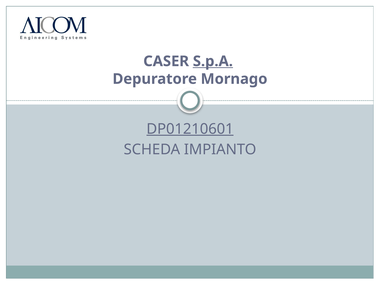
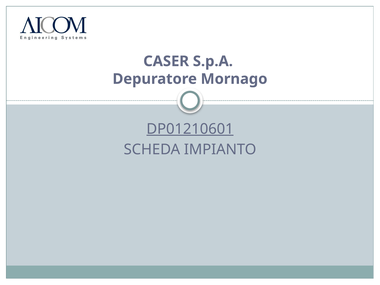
S.p.A underline: present -> none
